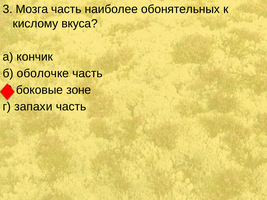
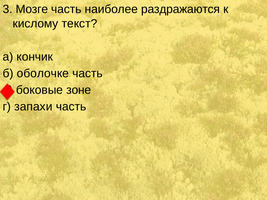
Мозга: Мозга -> Мозге
обонятельных: обонятельных -> раздражаются
вкуса: вкуса -> текст
